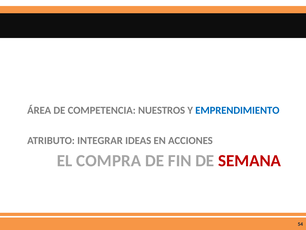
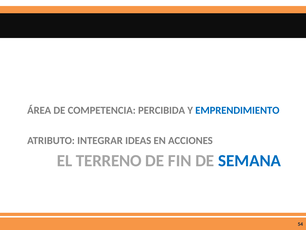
NUESTROS: NUESTROS -> PERCIBIDA
COMPRA: COMPRA -> TERRENO
SEMANA colour: red -> blue
